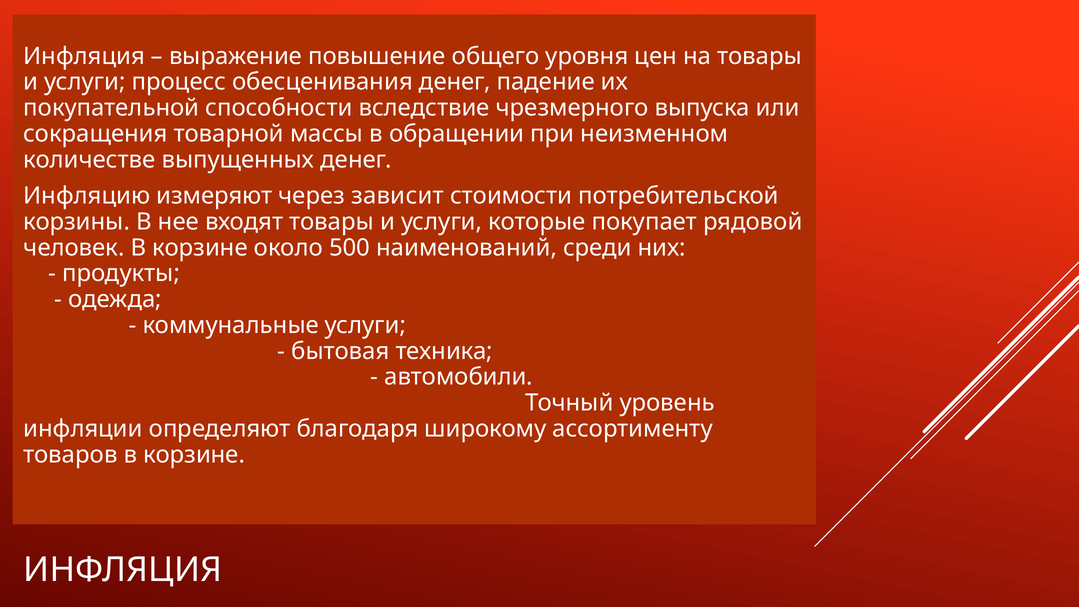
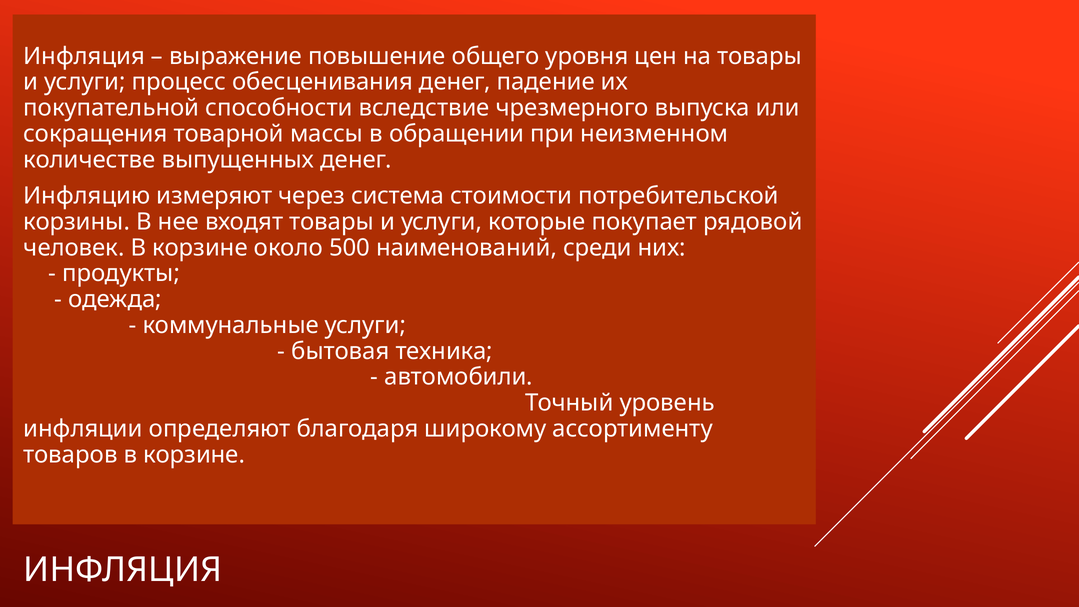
зависит: зависит -> система
